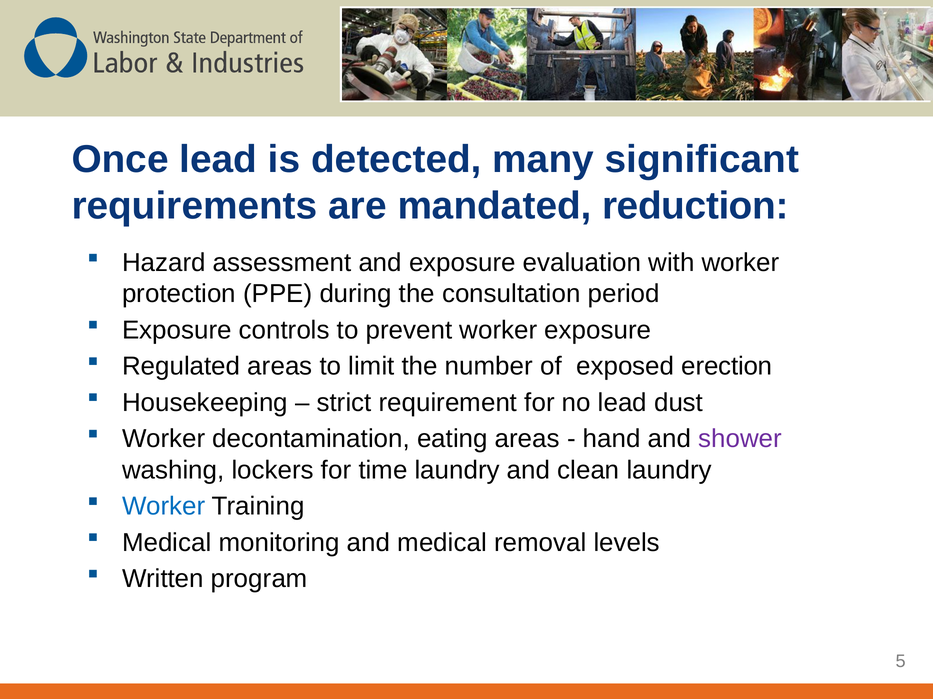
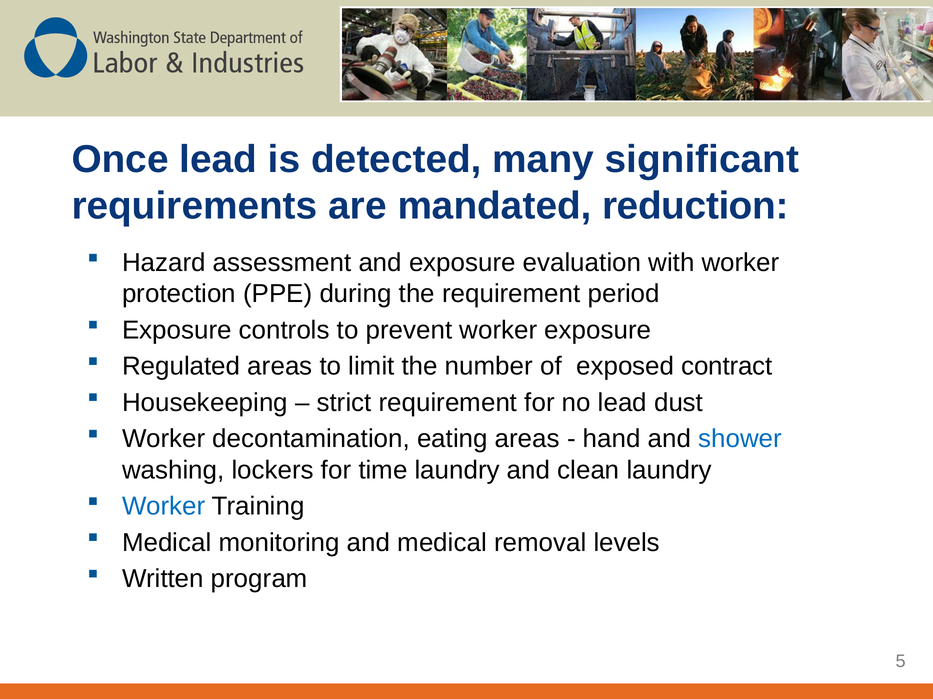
the consultation: consultation -> requirement
erection: erection -> contract
shower colour: purple -> blue
